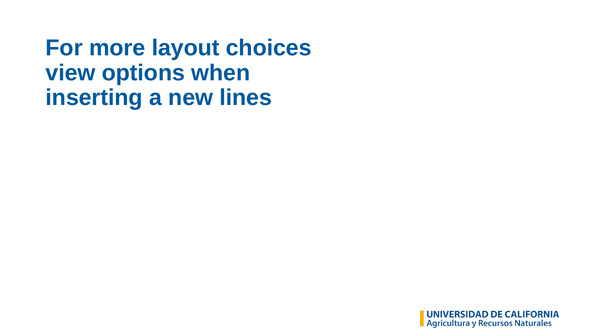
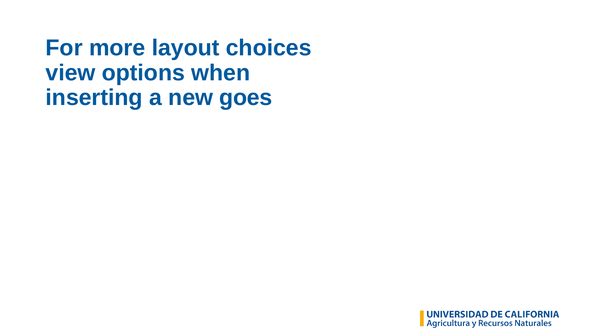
lines: lines -> goes
